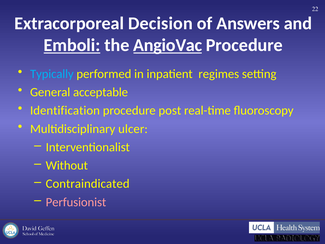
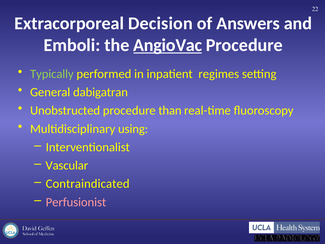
Emboli underline: present -> none
Typically colour: light blue -> light green
acceptable: acceptable -> dabigatran
Identification: Identification -> Unobstructed
post: post -> than
ulcer: ulcer -> using
Without: Without -> Vascular
